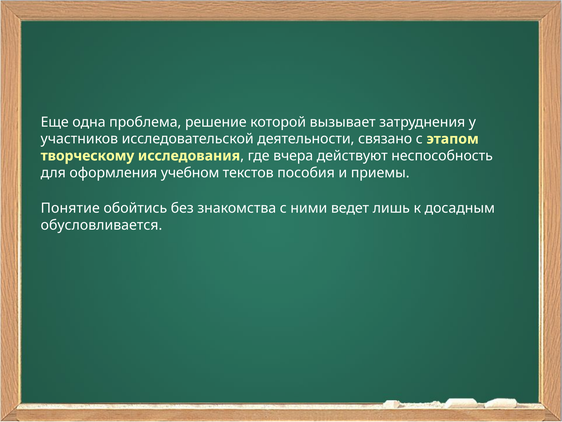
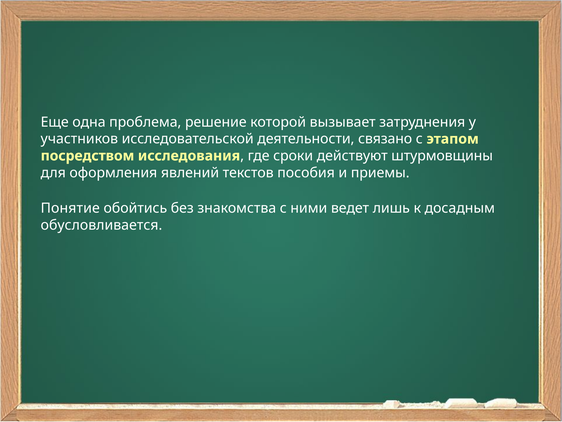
творческому: творческому -> посредством
вчера: вчера -> сроки
неспособность: неспособность -> штурмовщины
учебном: учебном -> явлений
